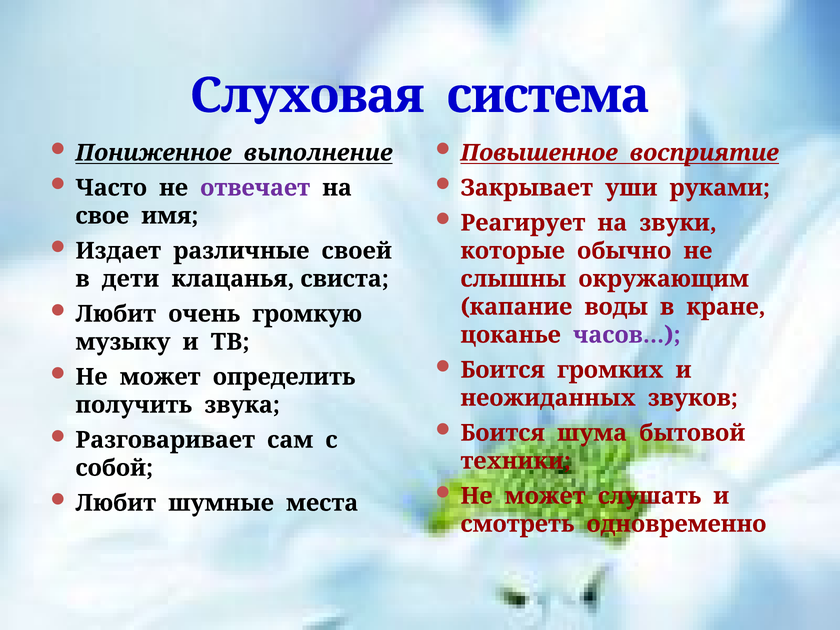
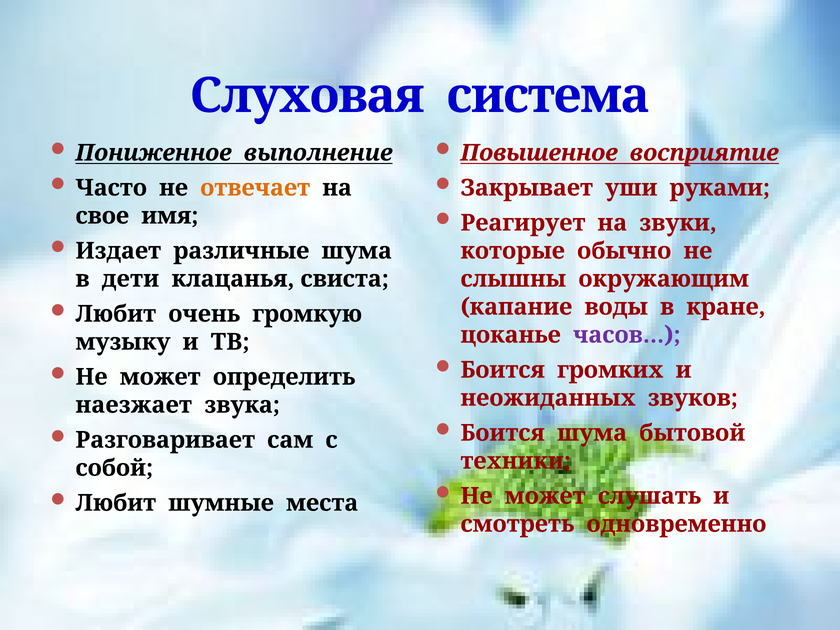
отвечает colour: purple -> orange
различные своей: своей -> шума
получить: получить -> наезжает
